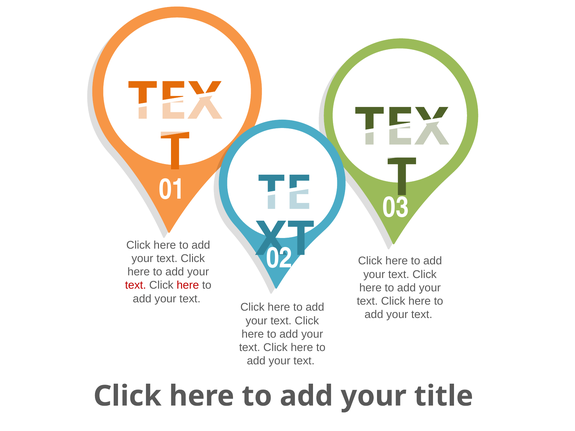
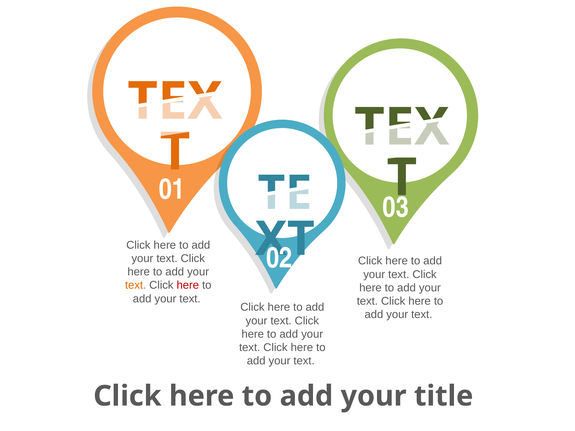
text at (136, 285) colour: red -> orange
